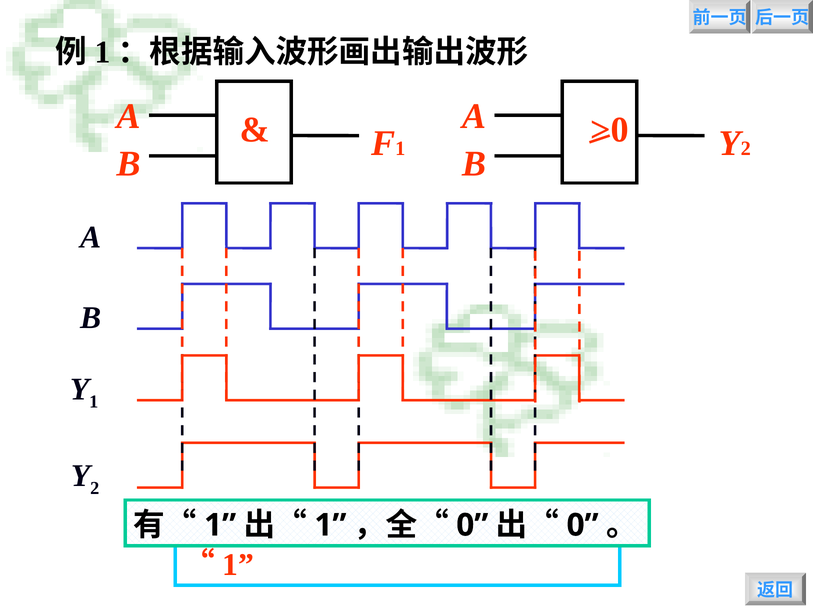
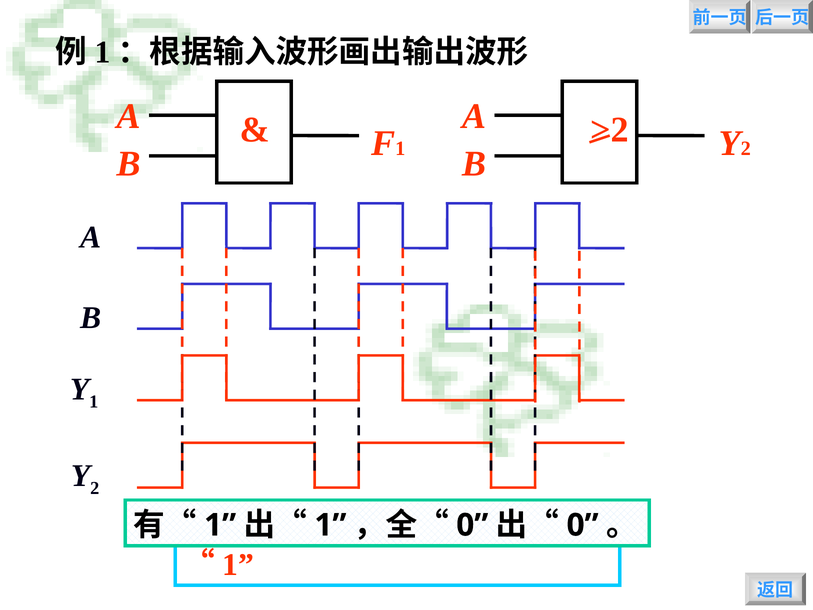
>0: >0 -> >2
